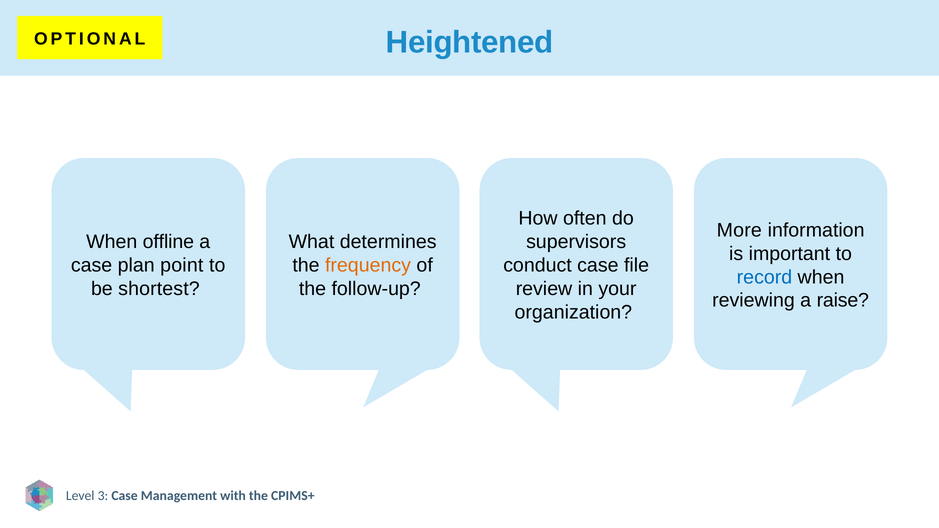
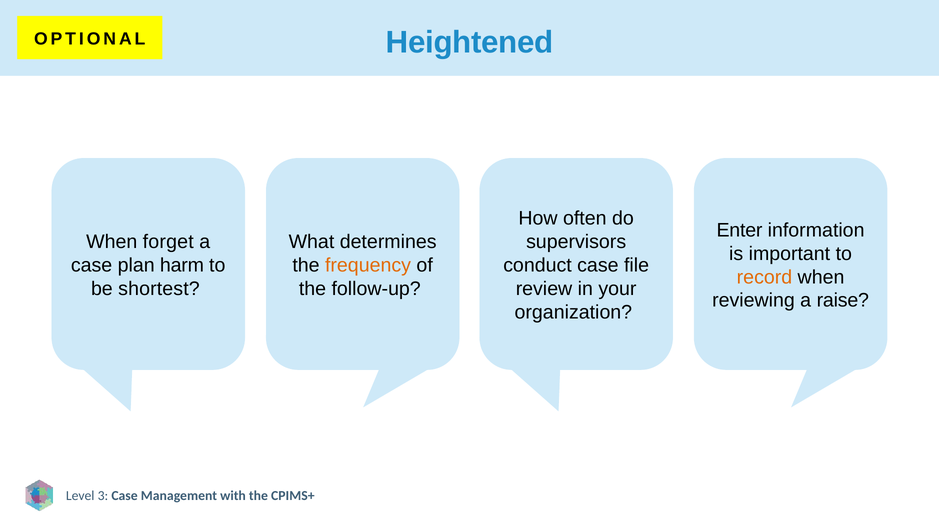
More: More -> Enter
offline: offline -> forget
point: point -> harm
record colour: blue -> orange
